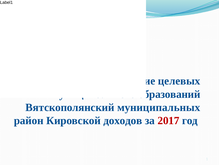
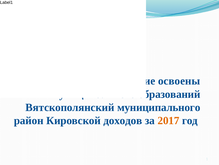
целевых: целевых -> освоены
Вятскополянский муниципальных: муниципальных -> муниципального
2017 colour: red -> orange
